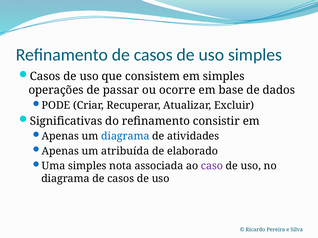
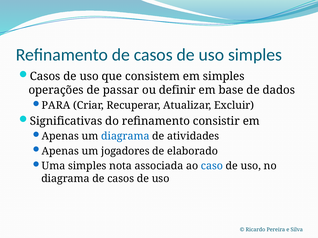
ocorre: ocorre -> definir
PODE: PODE -> PARA
atribuída: atribuída -> jogadores
caso colour: purple -> blue
